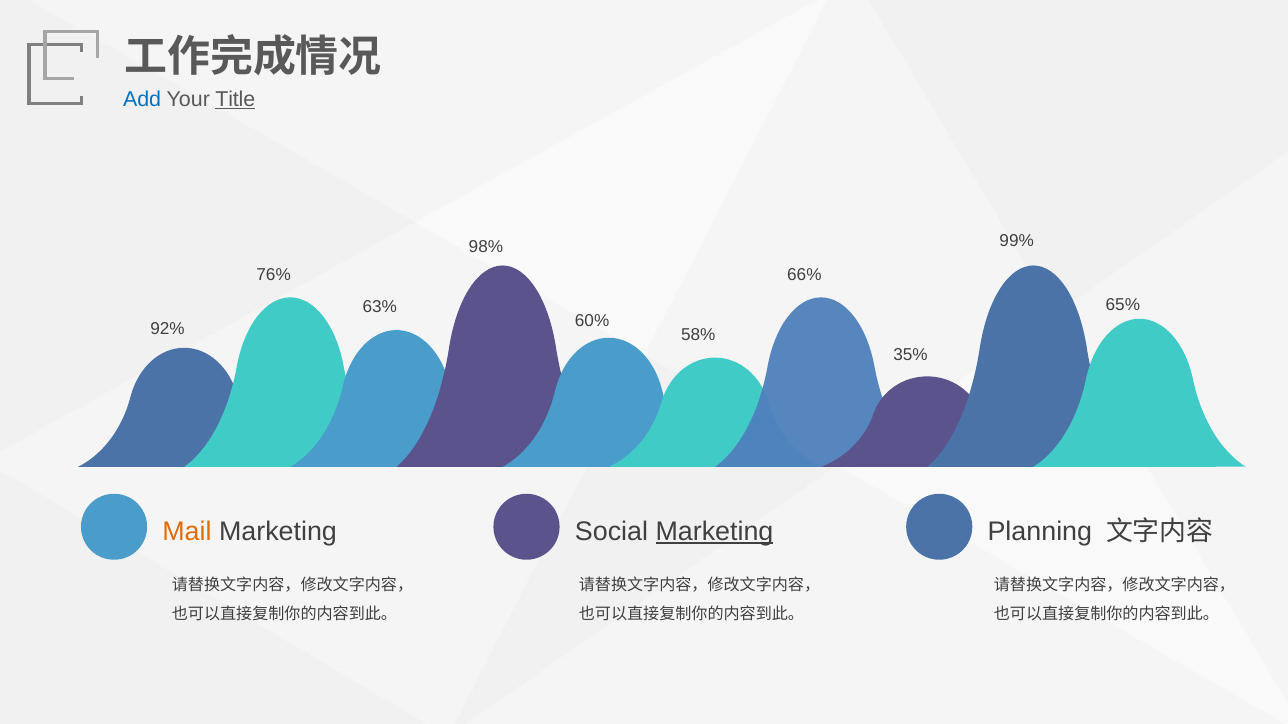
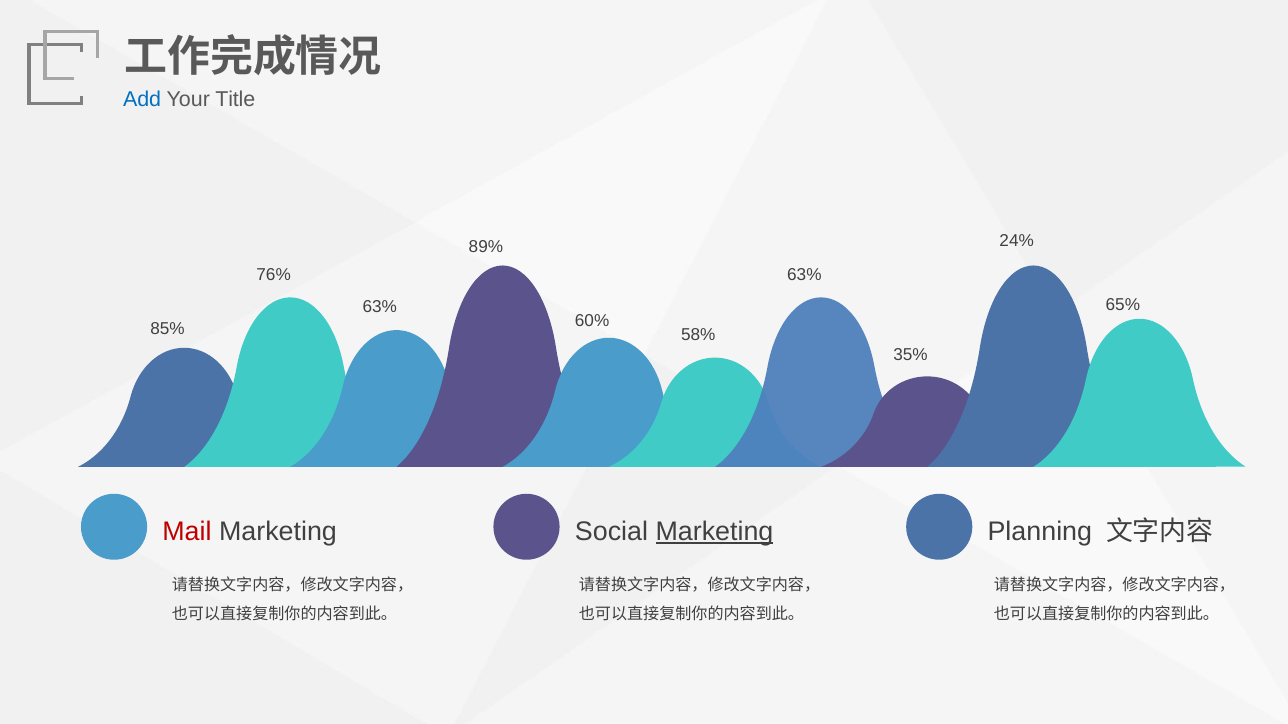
Title underline: present -> none
99%: 99% -> 24%
98%: 98% -> 89%
66% at (804, 275): 66% -> 63%
92%: 92% -> 85%
Mail colour: orange -> red
